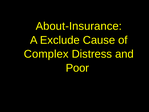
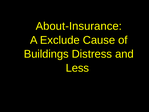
Complex: Complex -> Buildings
Poor: Poor -> Less
